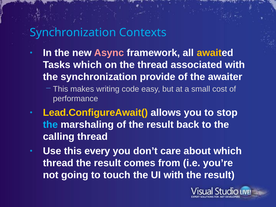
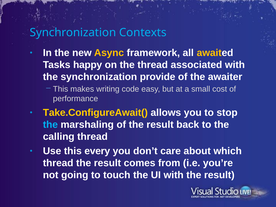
Async colour: pink -> yellow
Tasks which: which -> happy
Lead.ConfigureAwait(: Lead.ConfigureAwait( -> Take.ConfigureAwait(
